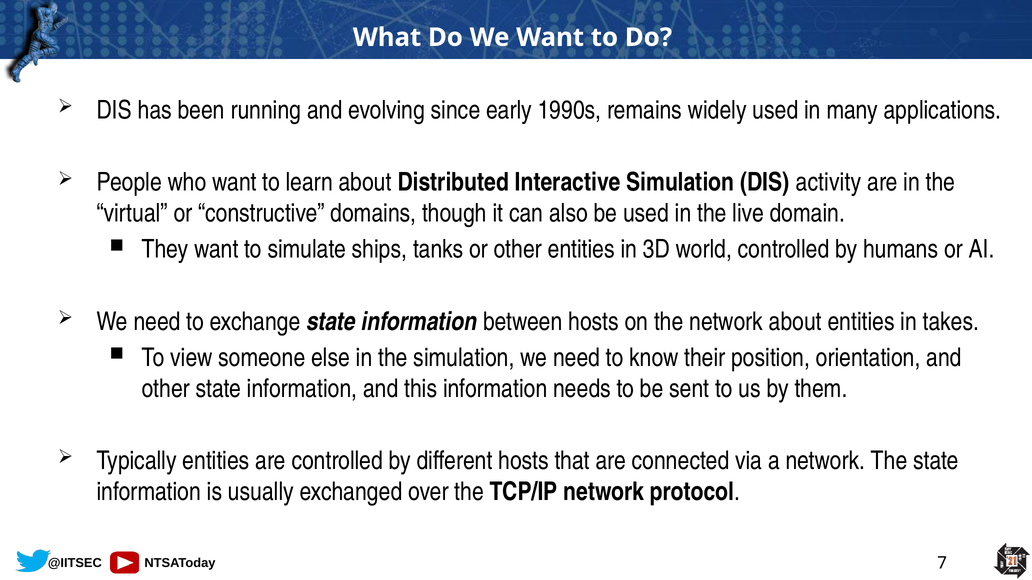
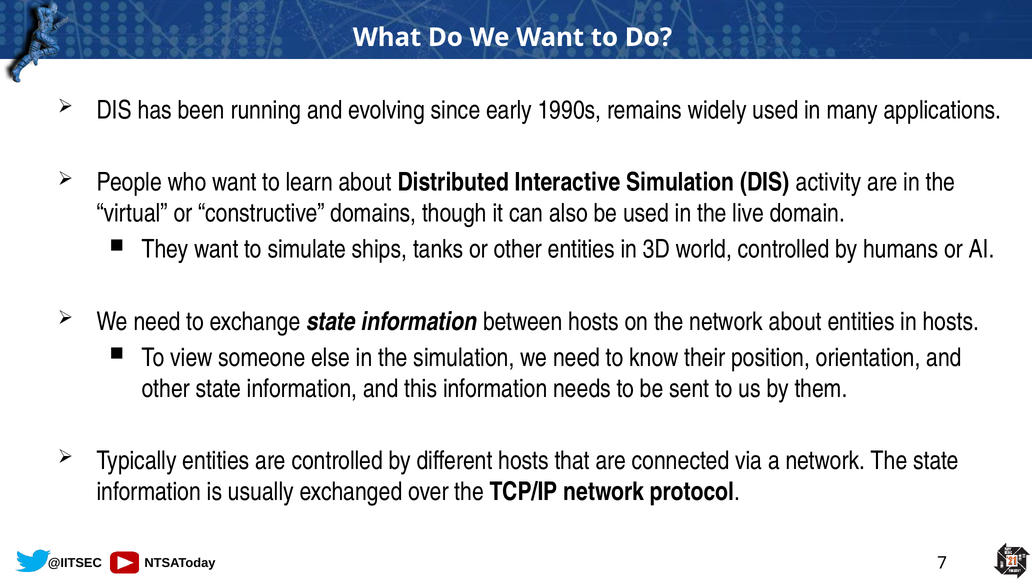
in takes: takes -> hosts
